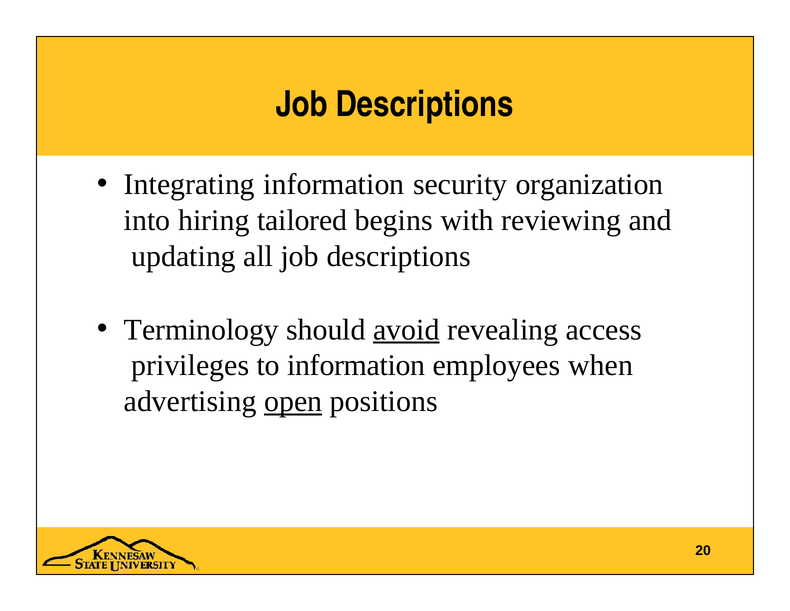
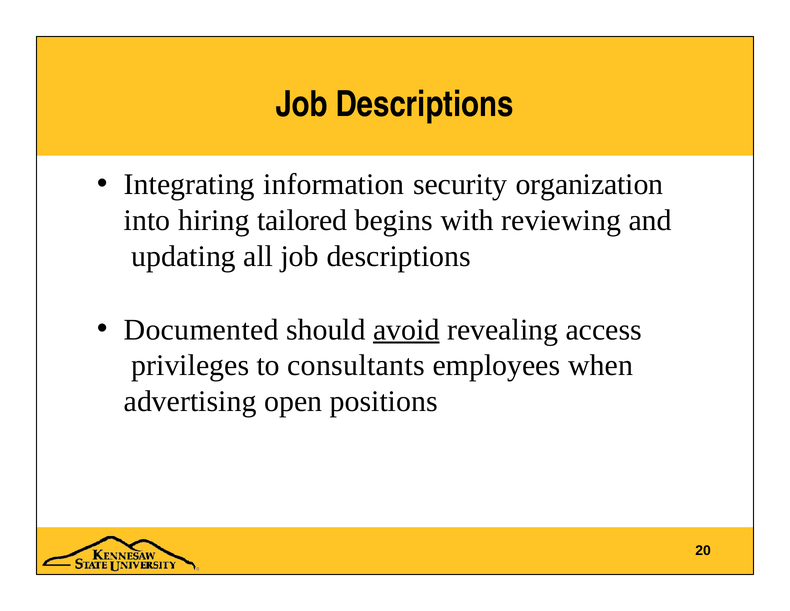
Terminology: Terminology -> Documented
to information: information -> consultants
open underline: present -> none
